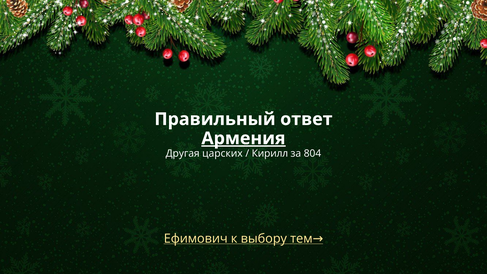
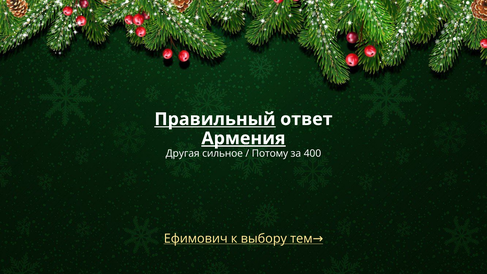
Правильный underline: none -> present
царских: царских -> сильное
Кирилл: Кирилл -> Потому
804: 804 -> 400
